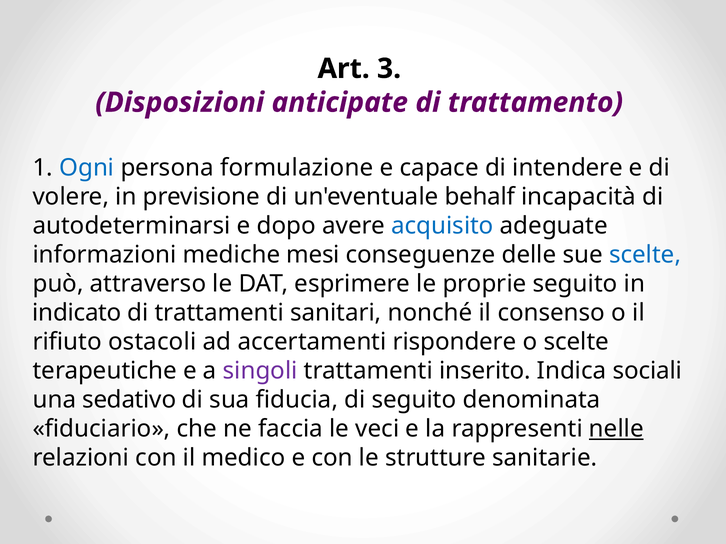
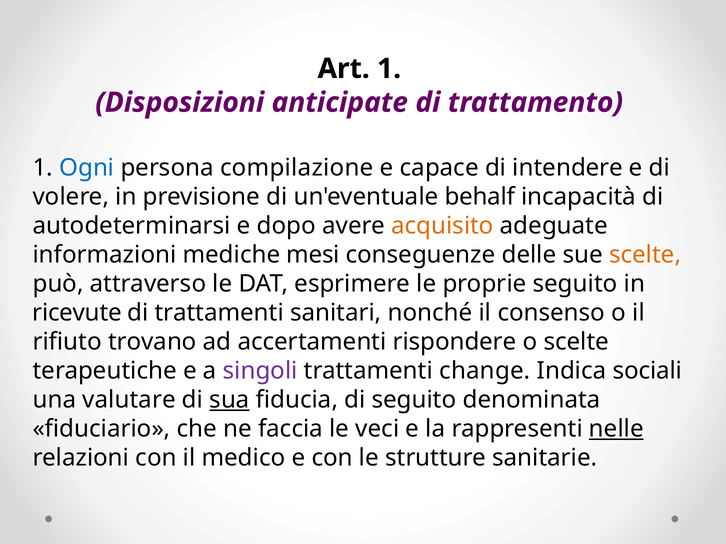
Art 3: 3 -> 1
formulazione: formulazione -> compilazione
acquisito colour: blue -> orange
scelte at (645, 255) colour: blue -> orange
indicato: indicato -> ricevute
ostacoli: ostacoli -> trovano
inserito: inserito -> change
sedativo: sedativo -> valutare
sua underline: none -> present
